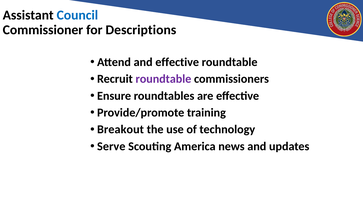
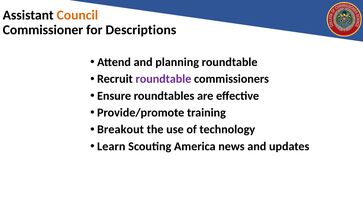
Council colour: blue -> orange
and effective: effective -> planning
Serve: Serve -> Learn
